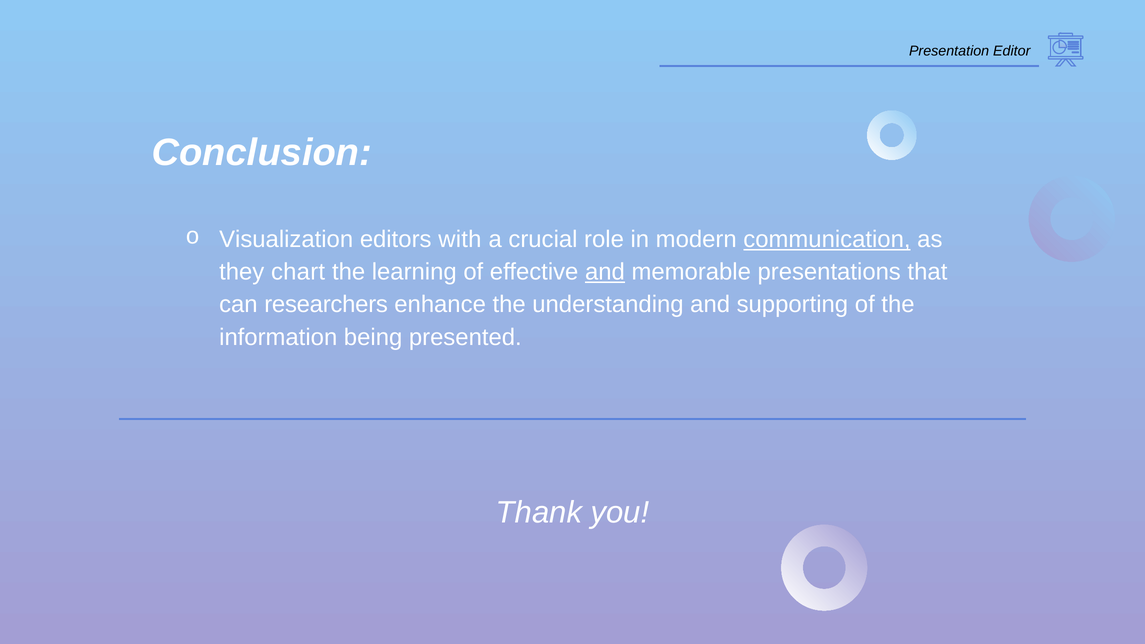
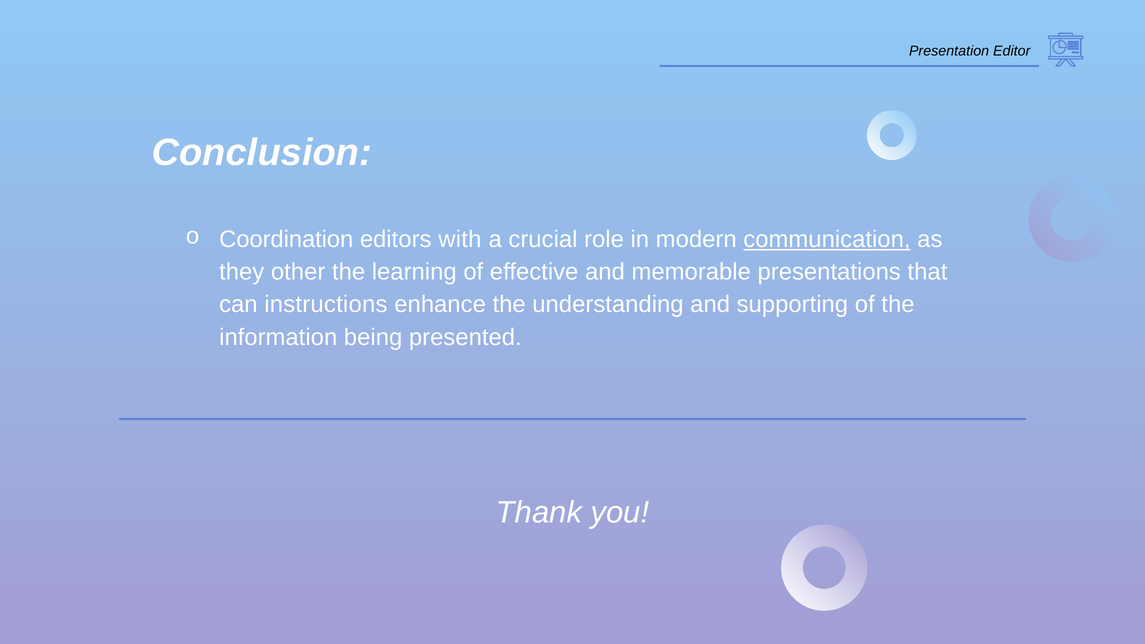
Visualization: Visualization -> Coordination
chart: chart -> other
and at (605, 272) underline: present -> none
researchers: researchers -> instructions
